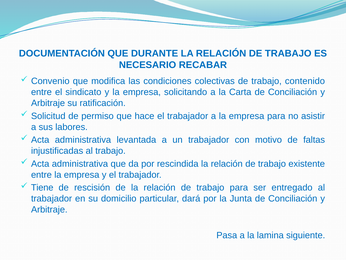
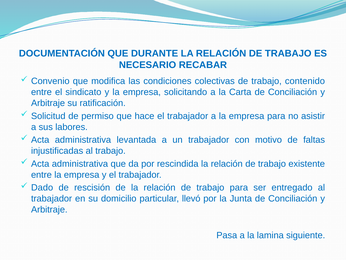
Tiene: Tiene -> Dado
dará: dará -> llevó
